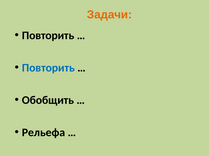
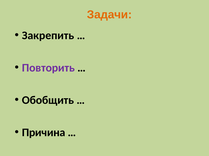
Повторить at (48, 36): Повторить -> Закрепить
Повторить at (48, 68) colour: blue -> purple
Рельефа: Рельефа -> Причина
